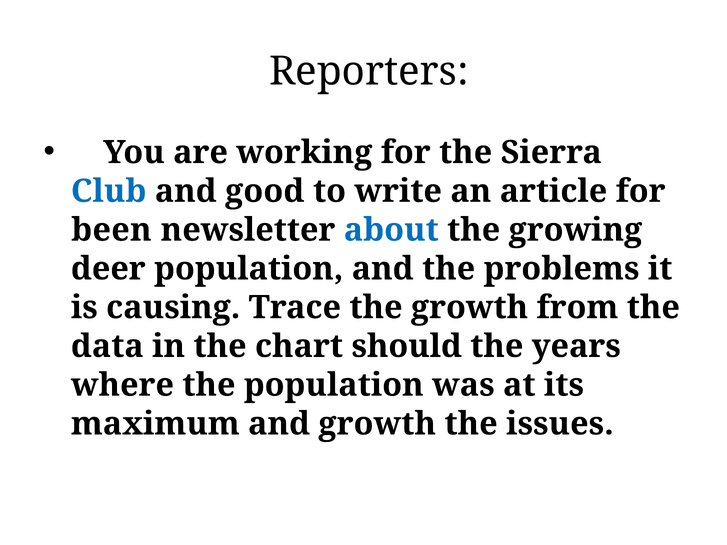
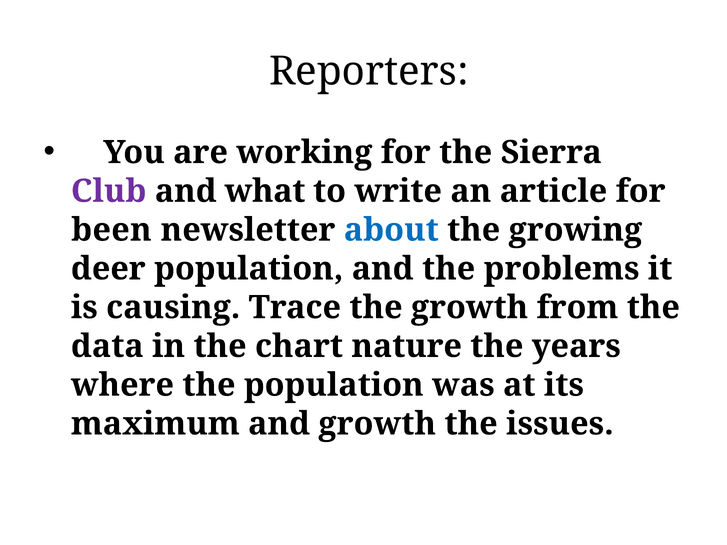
Club colour: blue -> purple
good: good -> what
should: should -> nature
